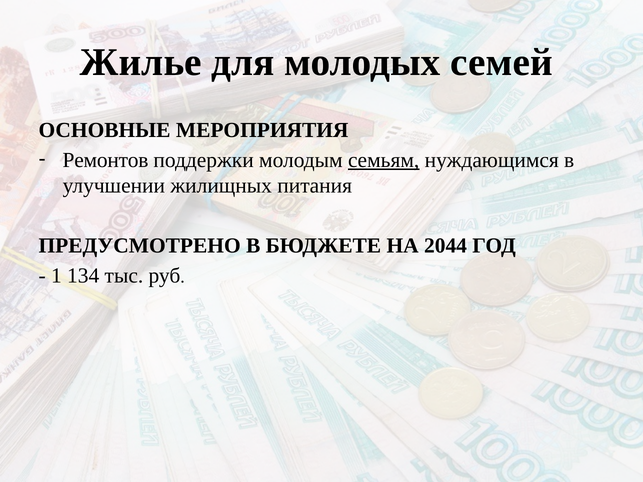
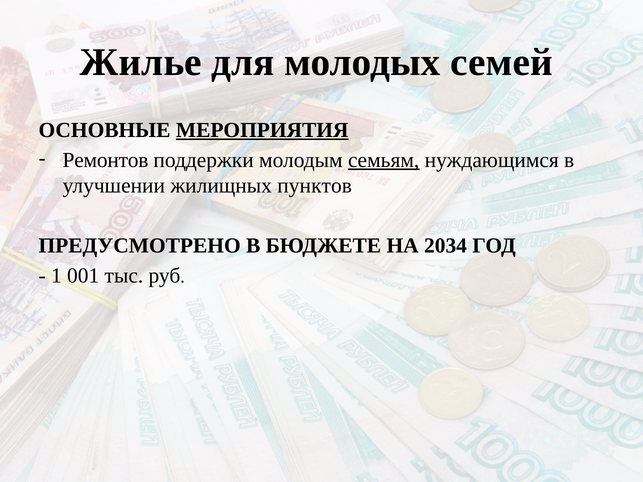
МЕРОПРИЯТИЯ underline: none -> present
питания: питания -> пунктов
2044: 2044 -> 2034
134: 134 -> 001
